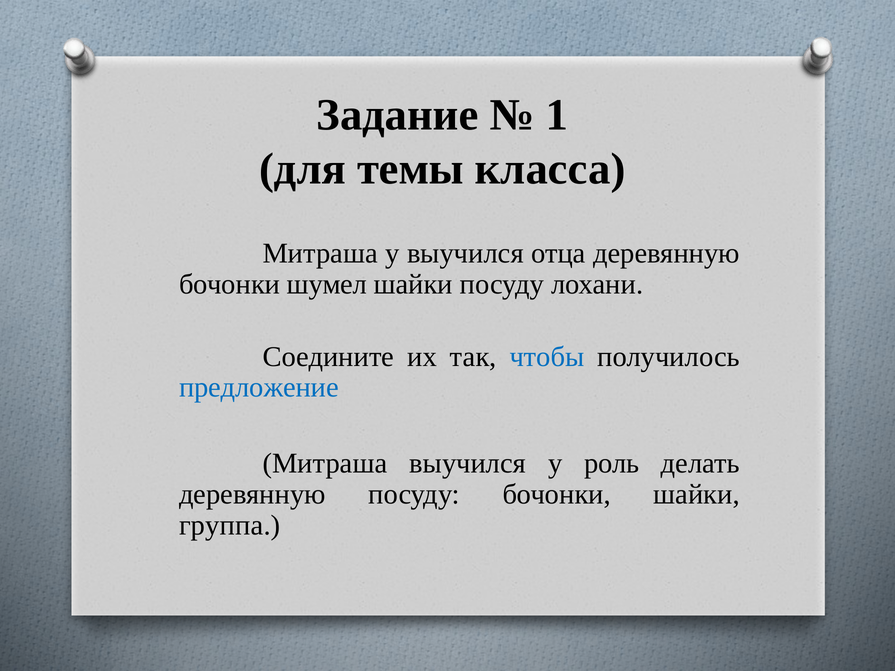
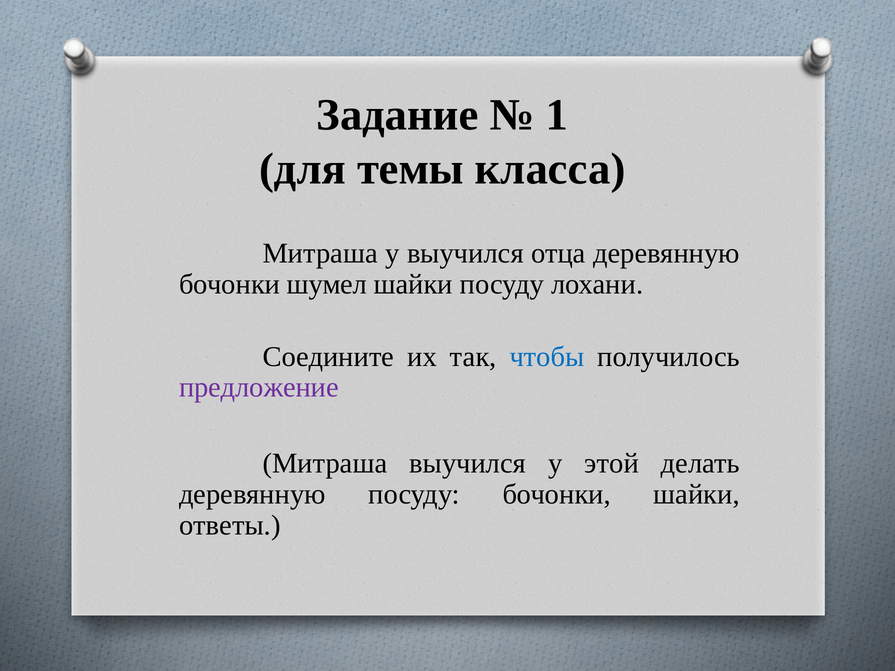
предложение colour: blue -> purple
роль: роль -> этой
группа: группа -> ответы
